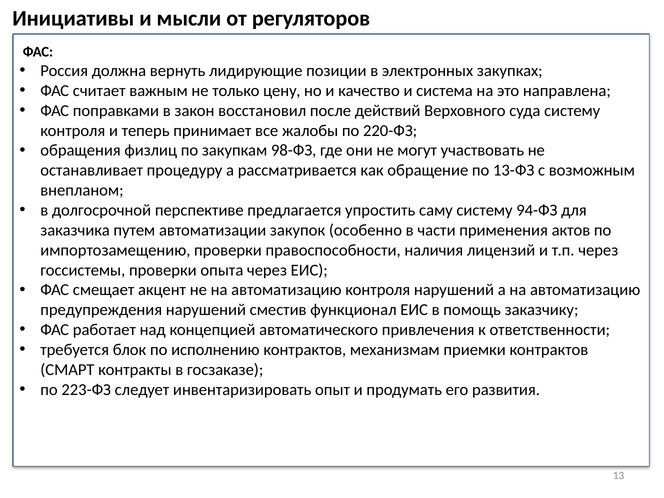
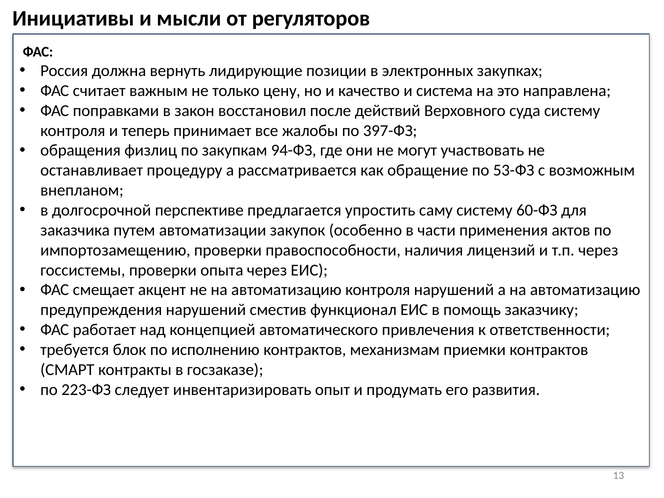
220-ФЗ: 220-ФЗ -> 397-ФЗ
98-ФЗ: 98-ФЗ -> 94-ФЗ
13-ФЗ: 13-ФЗ -> 53-ФЗ
94-ФЗ: 94-ФЗ -> 60-ФЗ
